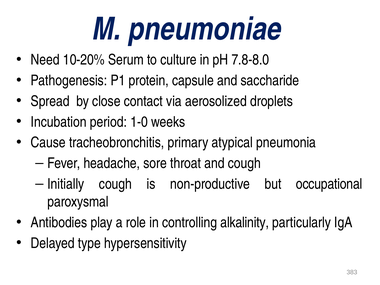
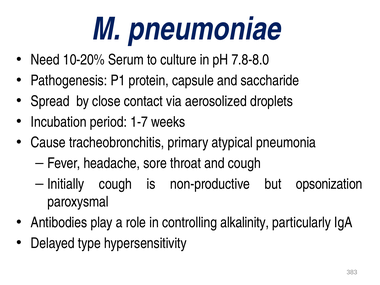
1-0: 1-0 -> 1-7
occupational: occupational -> opsonization
